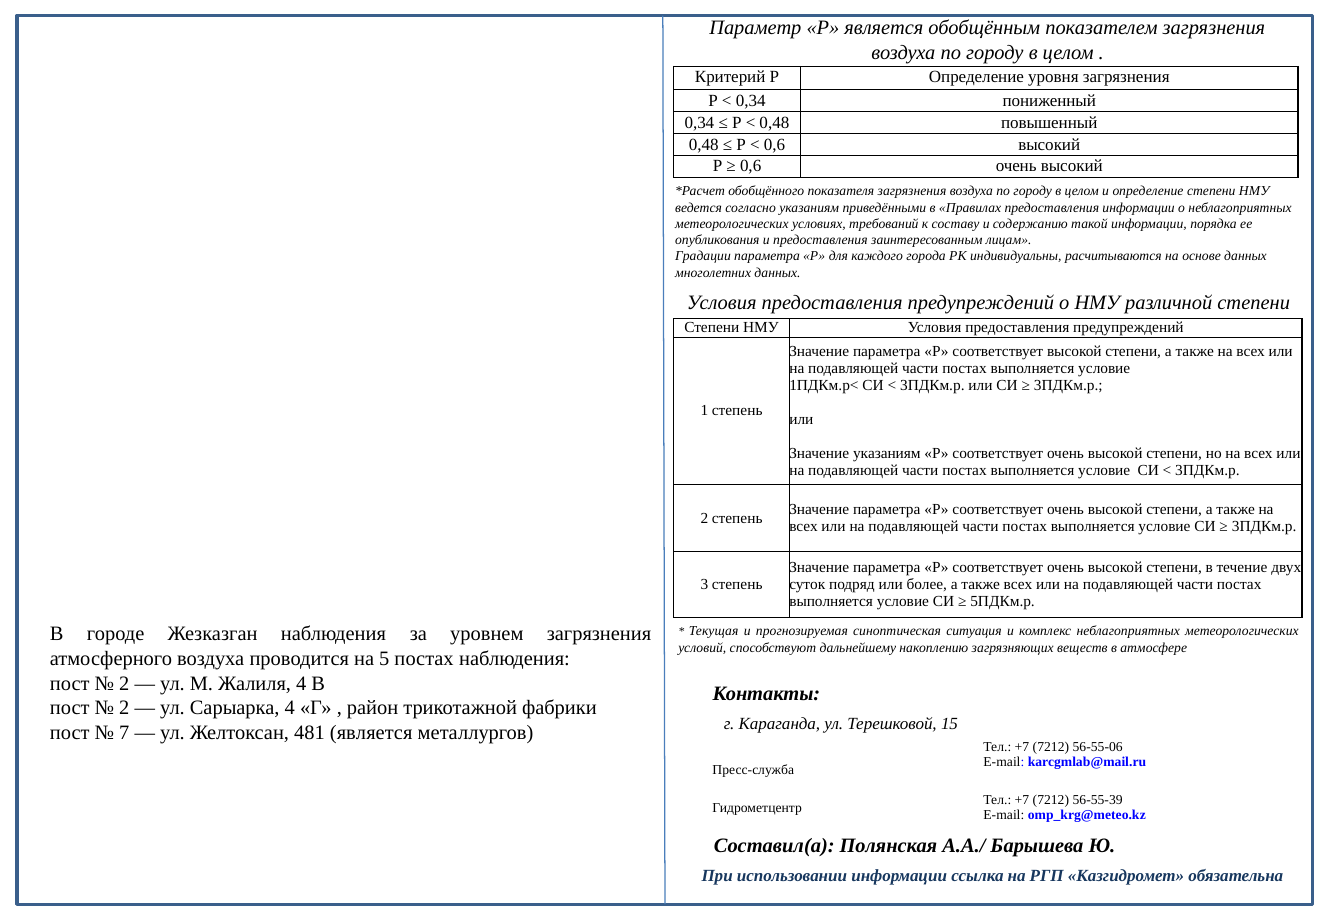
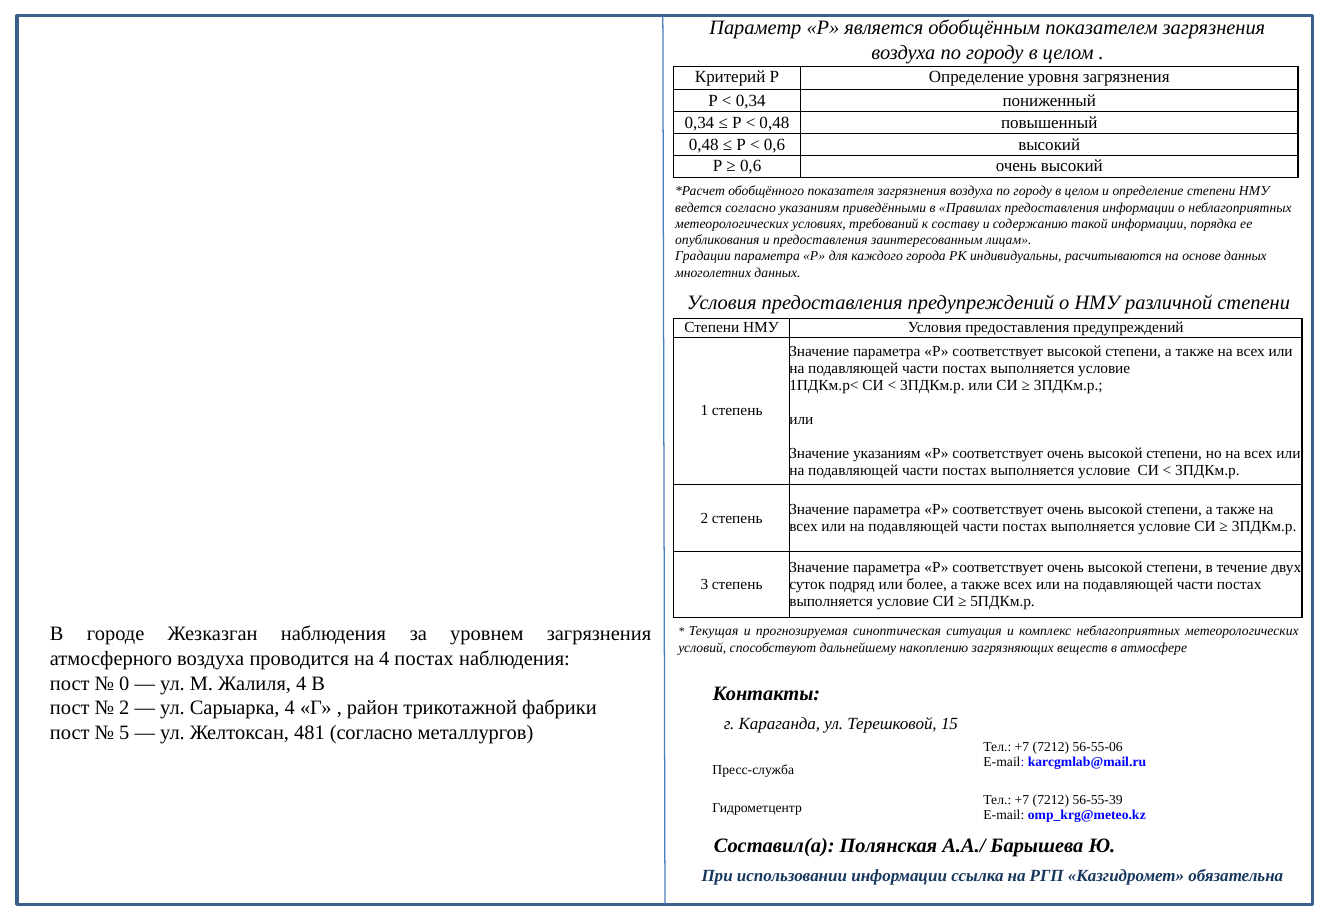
на 5: 5 -> 4
2 at (124, 684): 2 -> 0
7: 7 -> 5
481 является: является -> согласно
